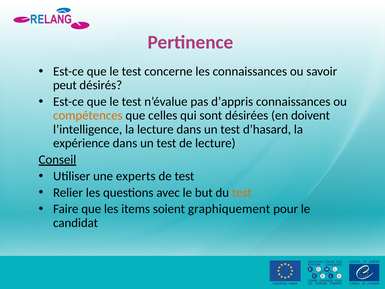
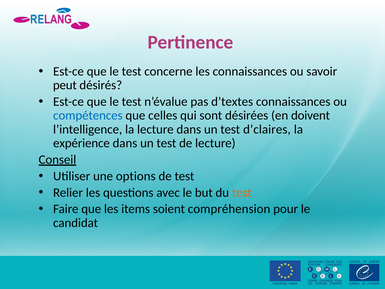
d’appris: d’appris -> d’textes
compétences colour: orange -> blue
d’hasard: d’hasard -> d’claires
experts: experts -> options
graphiquement: graphiquement -> compréhension
